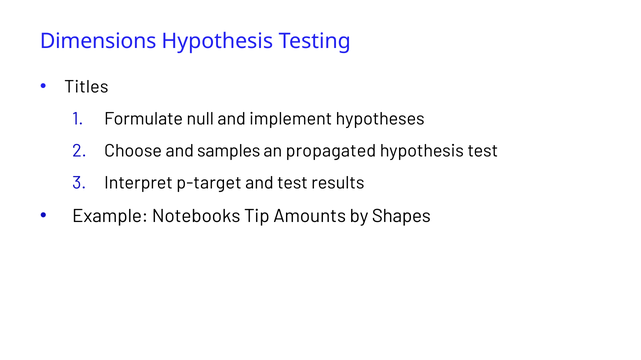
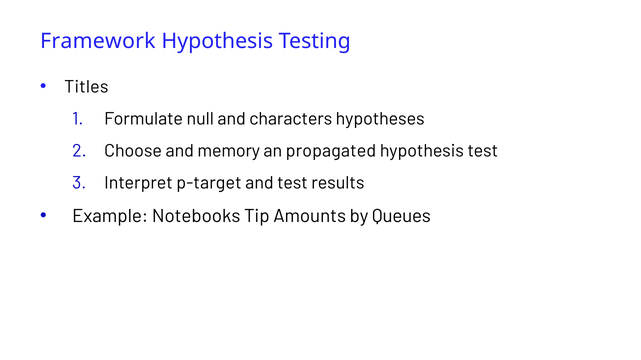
Dimensions: Dimensions -> Framework
implement: implement -> characters
samples: samples -> memory
Shapes: Shapes -> Queues
